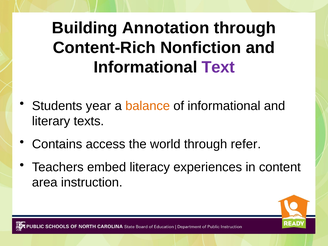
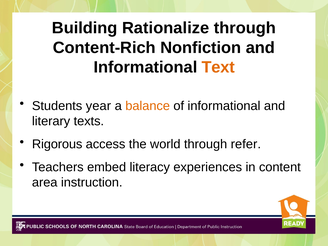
Annotation: Annotation -> Rationalize
Text colour: purple -> orange
Contains: Contains -> Rigorous
